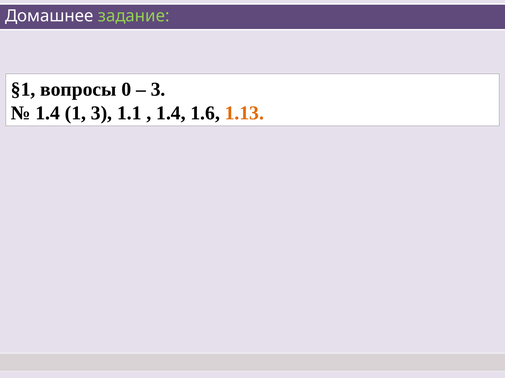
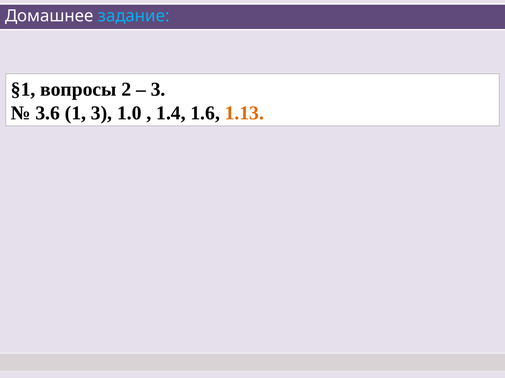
задание colour: light green -> light blue
0: 0 -> 2
1.4 at (48, 113): 1.4 -> 3.6
1.1: 1.1 -> 1.0
